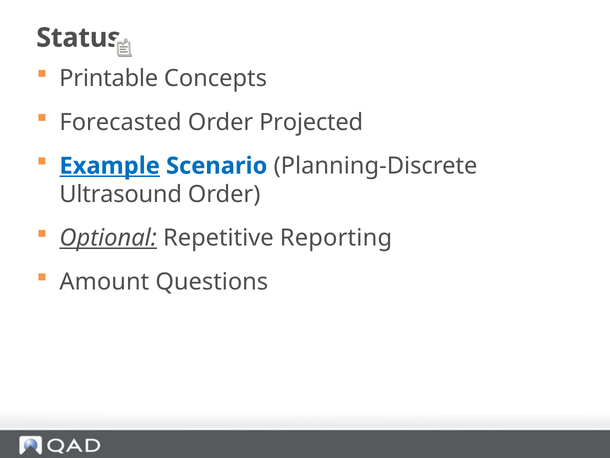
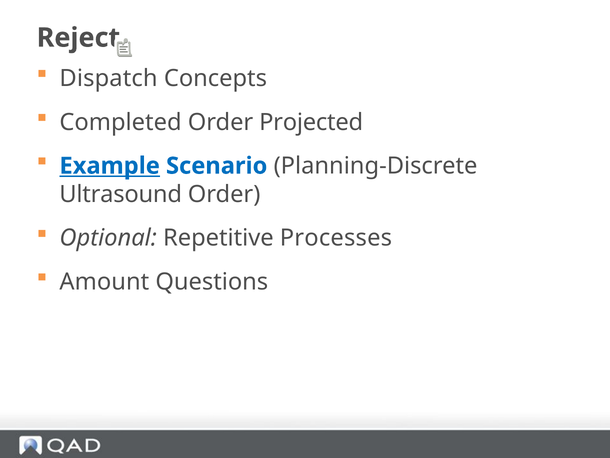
Status: Status -> Reject
Printable: Printable -> Dispatch
Forecasted: Forecasted -> Completed
Optional underline: present -> none
Reporting: Reporting -> Processes
